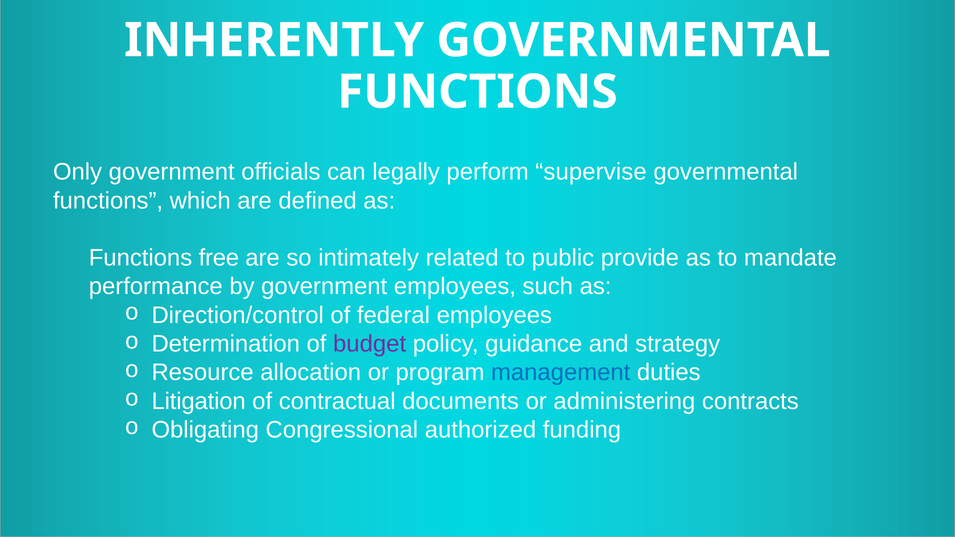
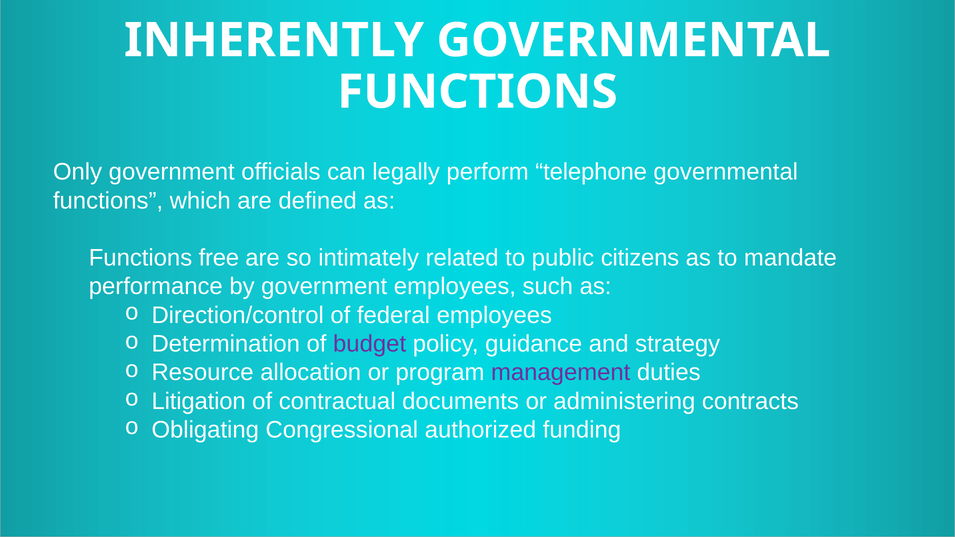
supervise: supervise -> telephone
provide: provide -> citizens
management colour: blue -> purple
